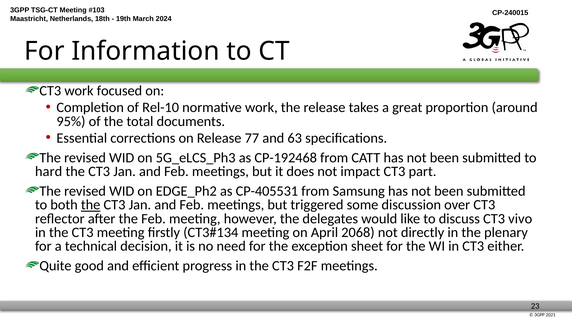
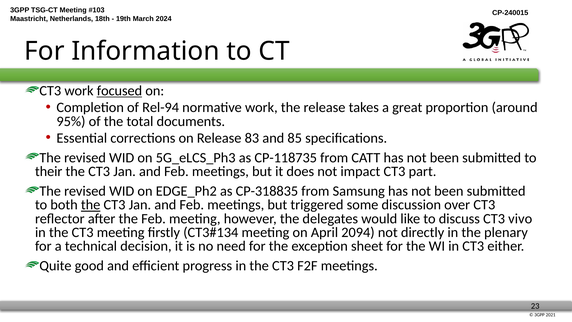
focused underline: none -> present
Rel-10: Rel-10 -> Rel-94
77: 77 -> 83
63: 63 -> 85
CP-192468: CP-192468 -> CP-118735
hard: hard -> their
CP-405531: CP-405531 -> CP-318835
2068: 2068 -> 2094
